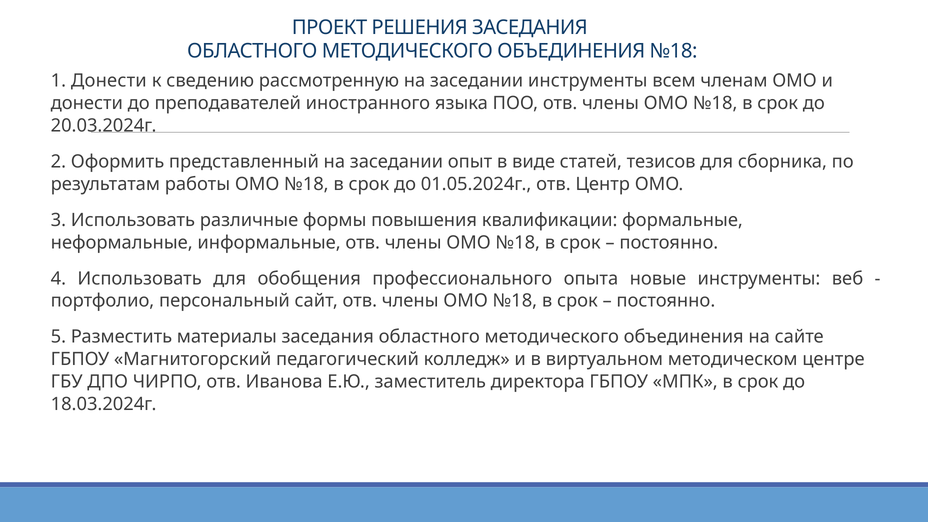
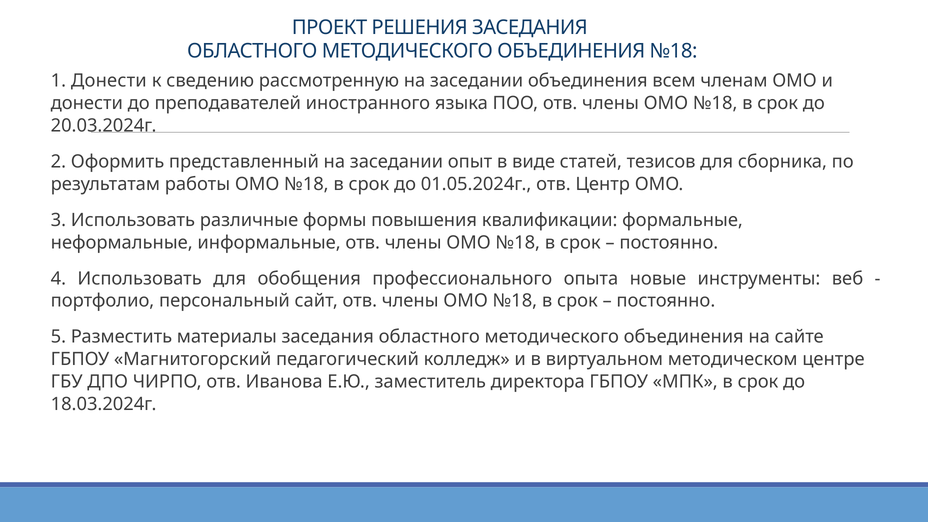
заседании инструменты: инструменты -> объединения
